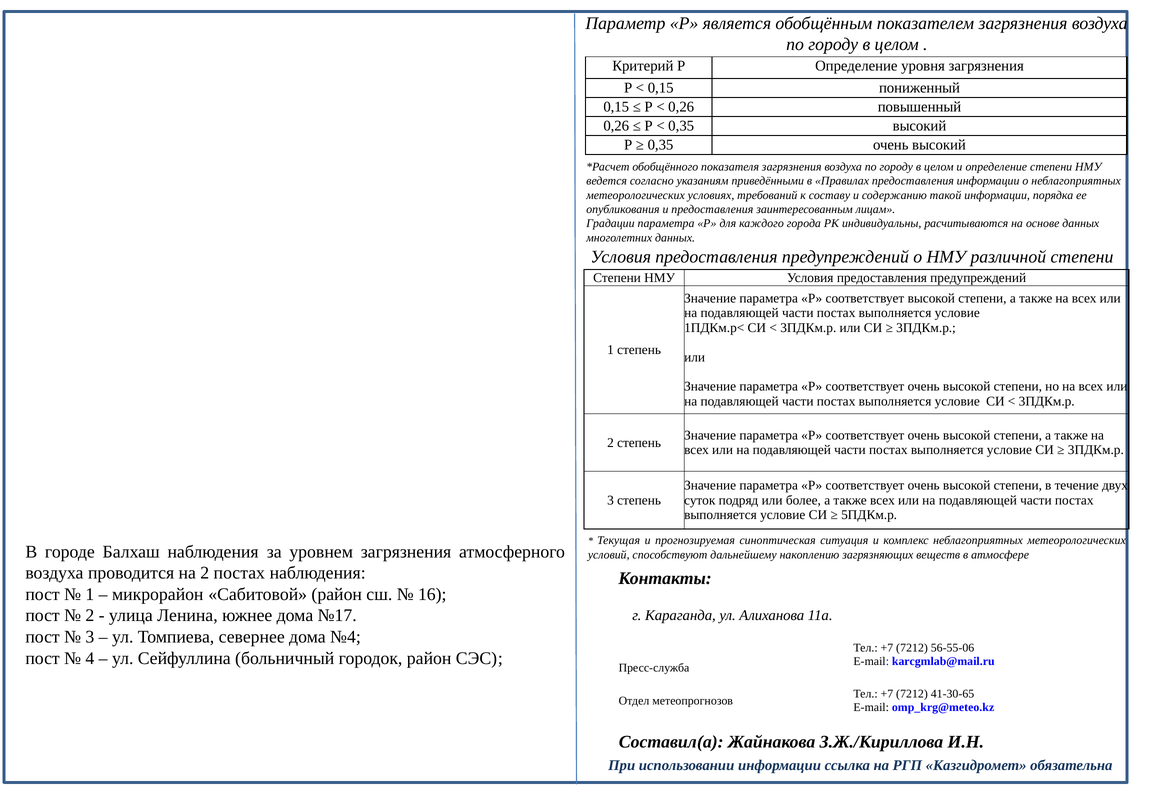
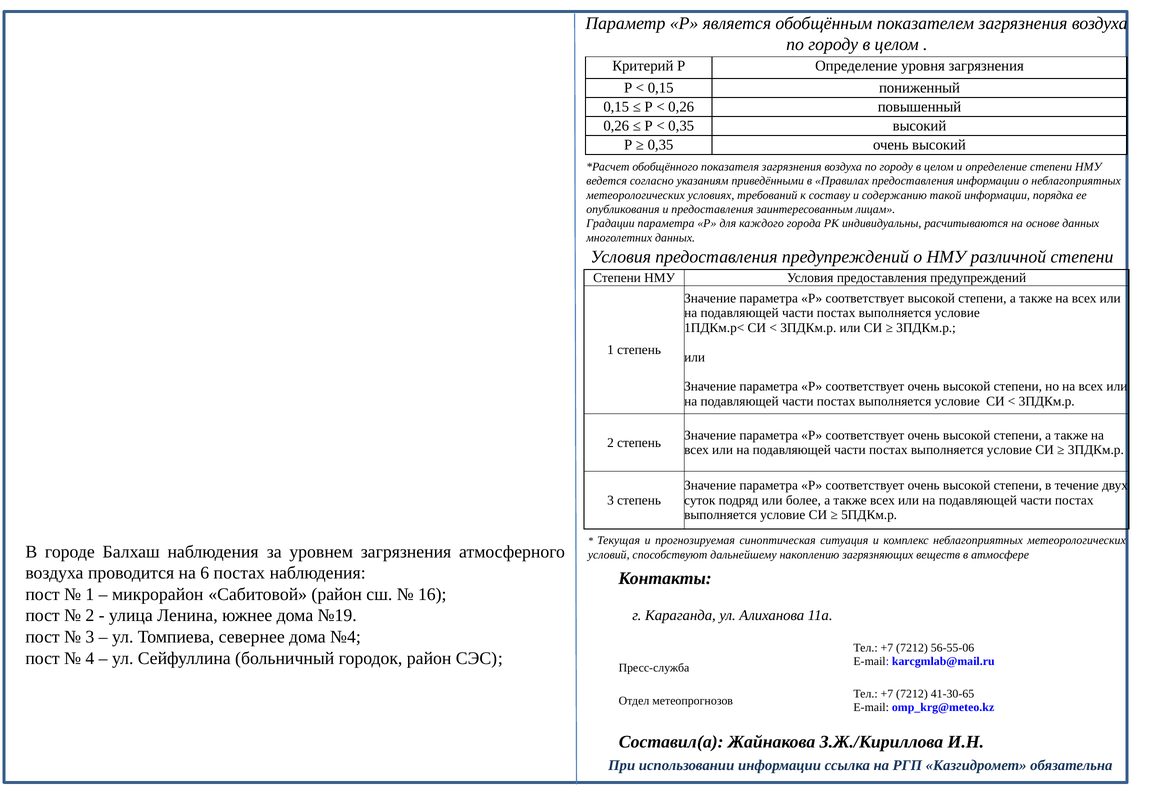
на 2: 2 -> 6
№17: №17 -> №19
